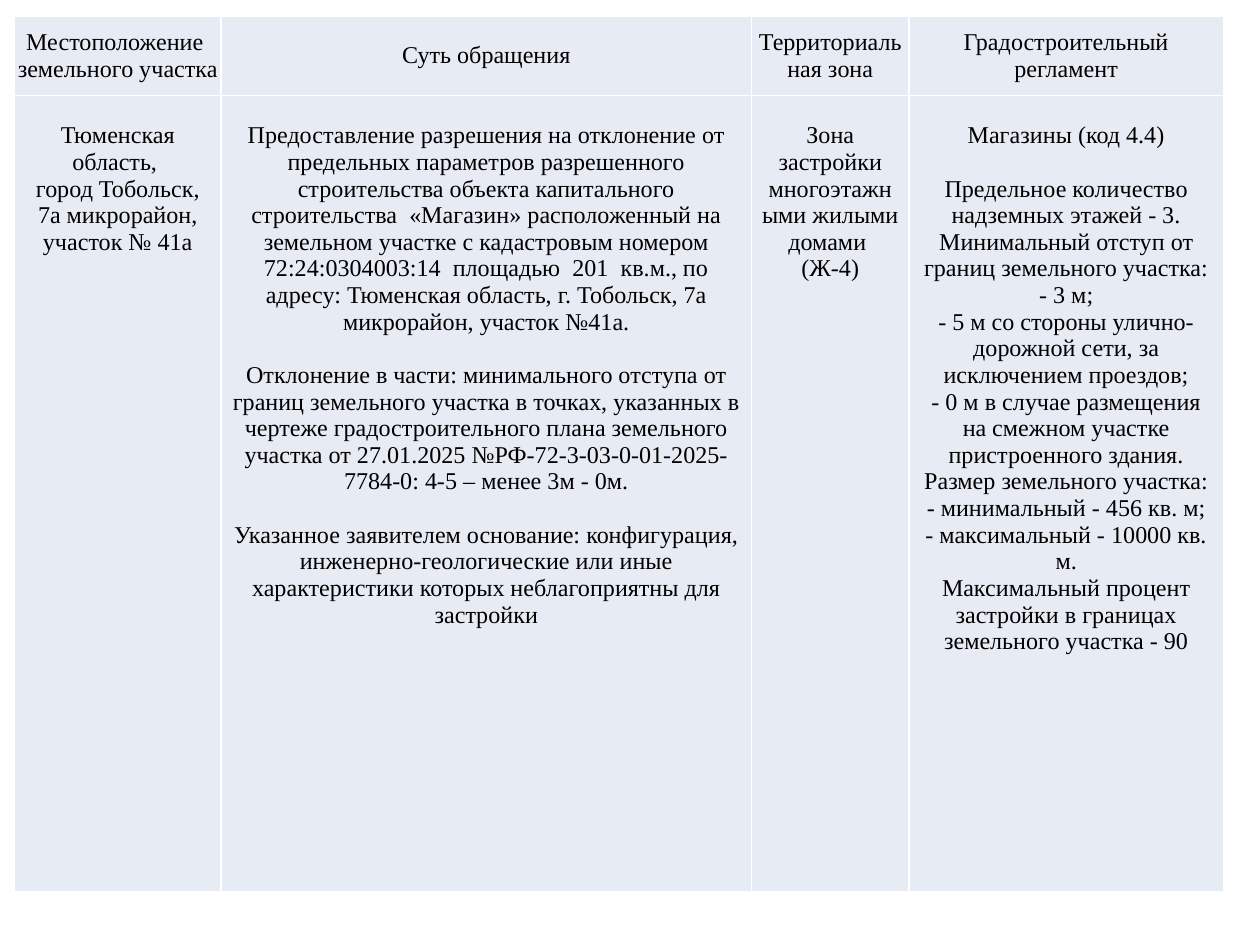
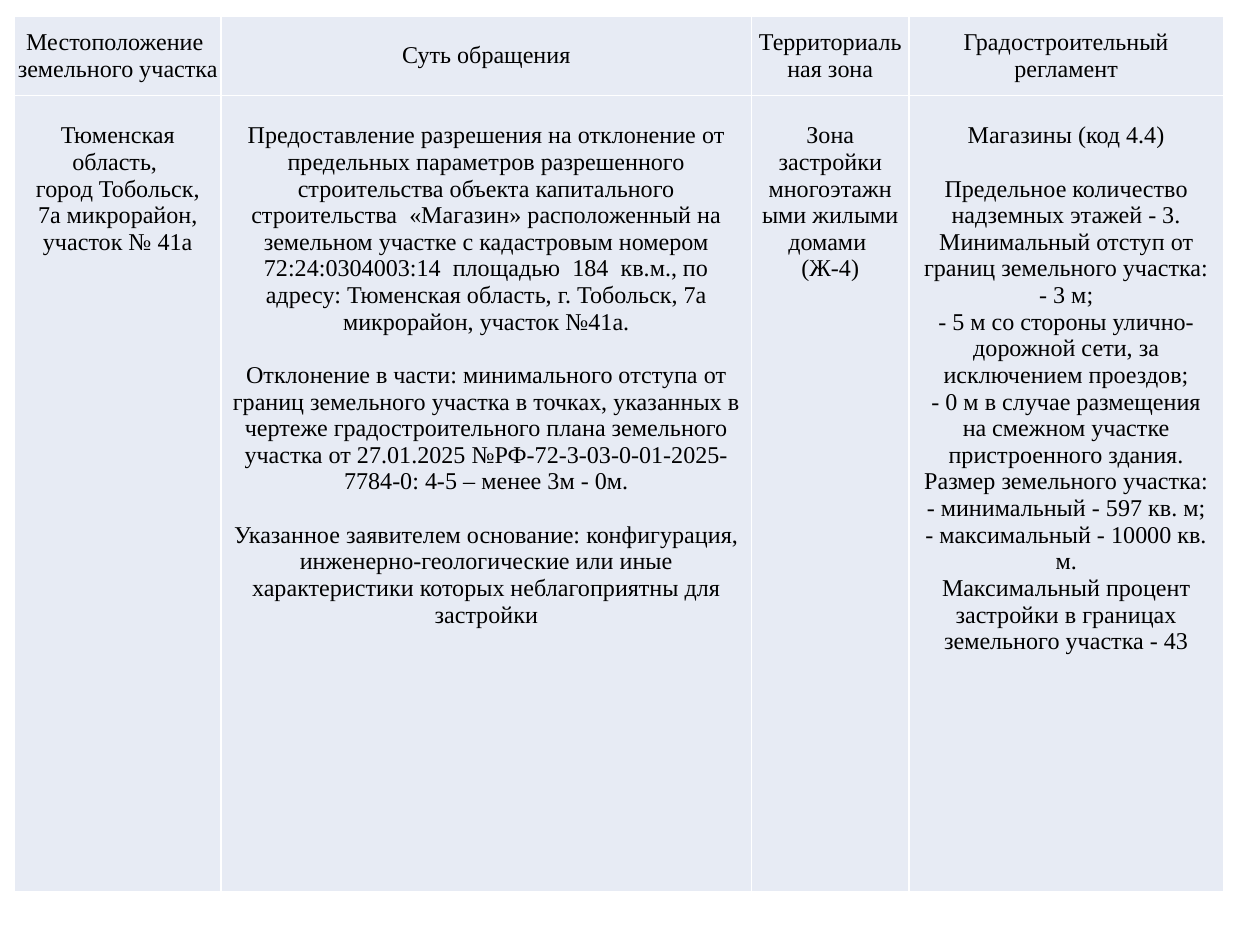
201: 201 -> 184
456: 456 -> 597
90: 90 -> 43
